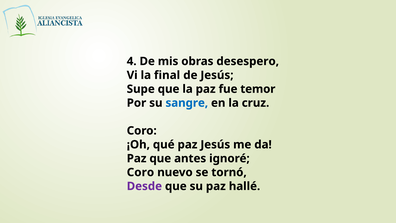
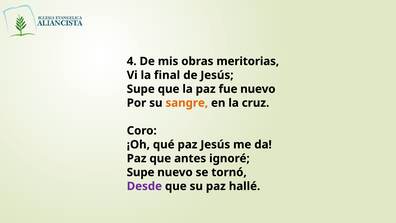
desespero: desespero -> meritorias
fue temor: temor -> nuevo
sangre colour: blue -> orange
Coro at (140, 172): Coro -> Supe
